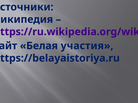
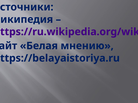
участия: участия -> мнению
